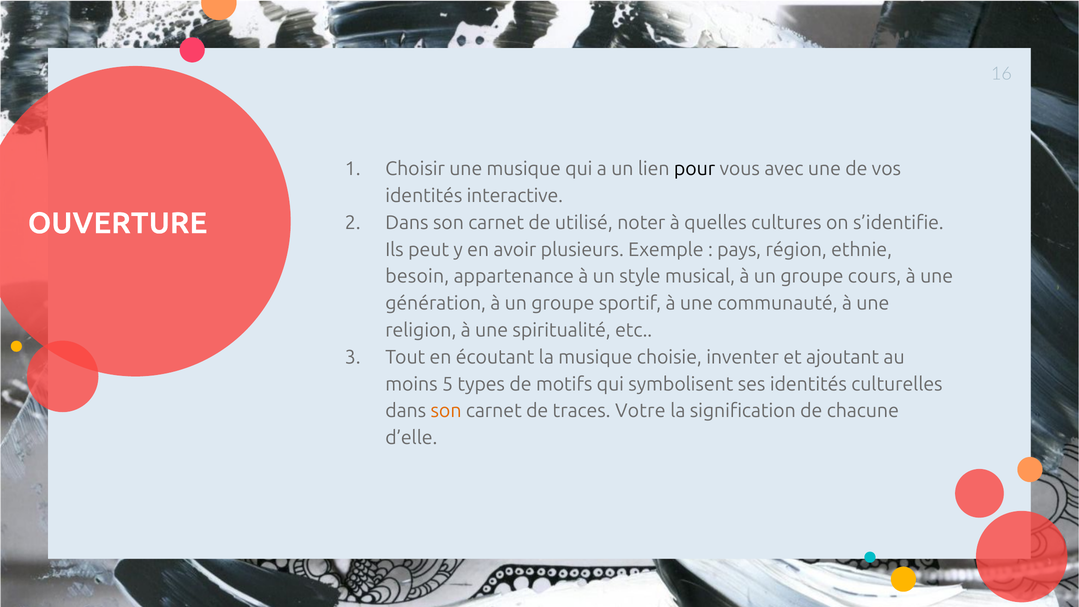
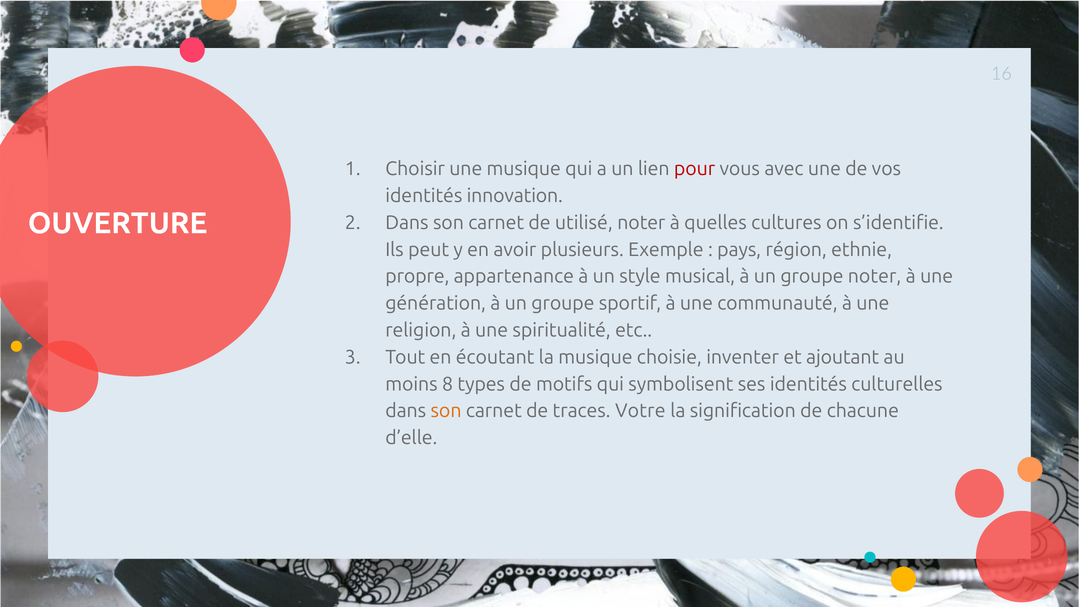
pour colour: black -> red
interactive: interactive -> innovation
besoin: besoin -> propre
groupe cours: cours -> noter
5: 5 -> 8
